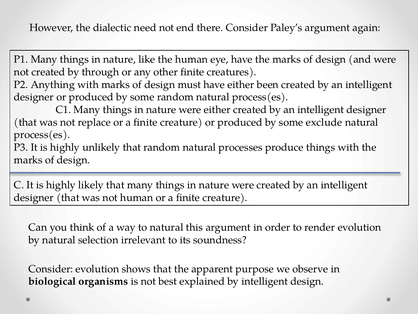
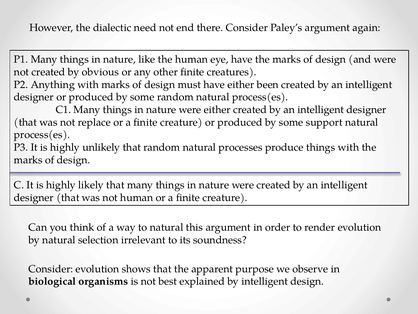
through: through -> obvious
exclude: exclude -> support
